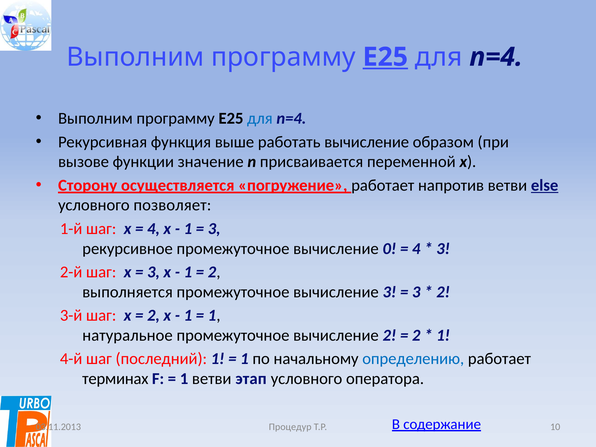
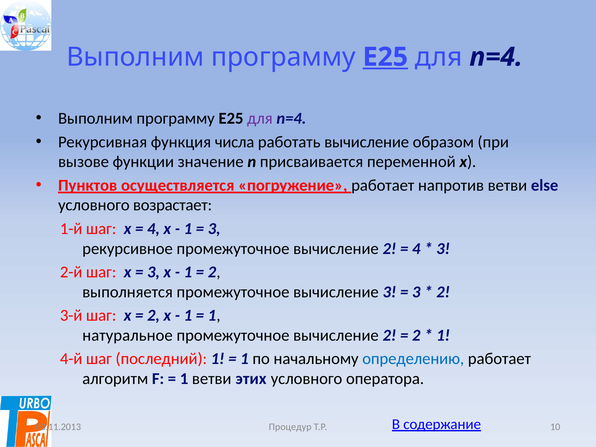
для at (260, 118) colour: blue -> purple
выше: выше -> числа
Сторону: Сторону -> Пунктов
else underline: present -> none
позволяет: позволяет -> возрастает
0 at (389, 249): 0 -> 2
терминах: терминах -> алгоритм
этап: этап -> этих
